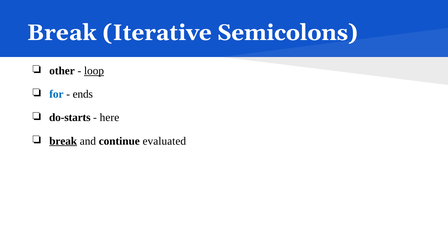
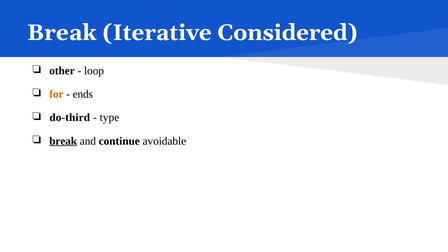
Semicolons: Semicolons -> Considered
loop underline: present -> none
for colour: blue -> orange
do-starts: do-starts -> do-third
here: here -> type
evaluated: evaluated -> avoidable
